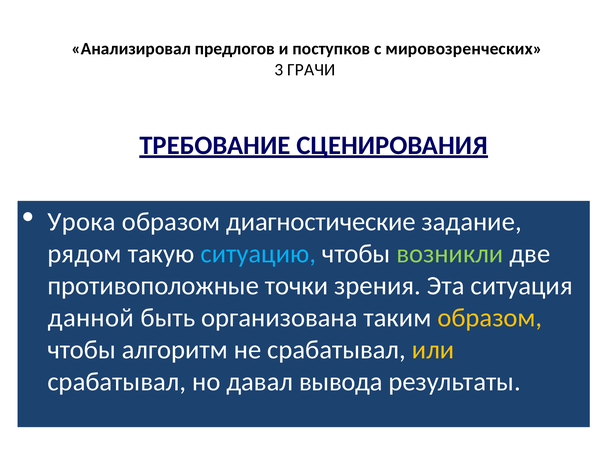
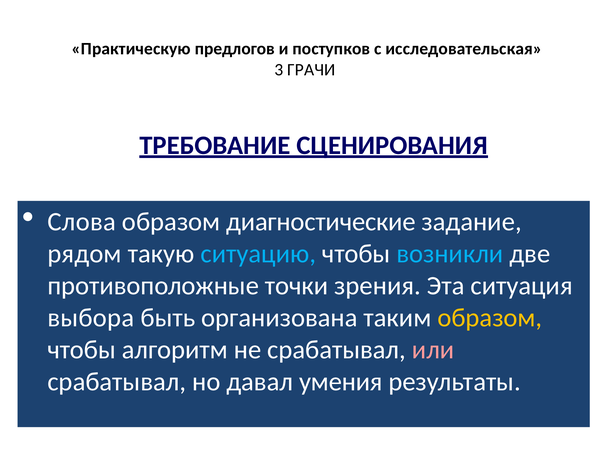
Анализировал: Анализировал -> Практическую
мировозренческих: мировозренческих -> исследовательская
Урока: Урока -> Слова
возникли colour: light green -> light blue
данной: данной -> выбора
или colour: yellow -> pink
вывода: вывода -> умения
